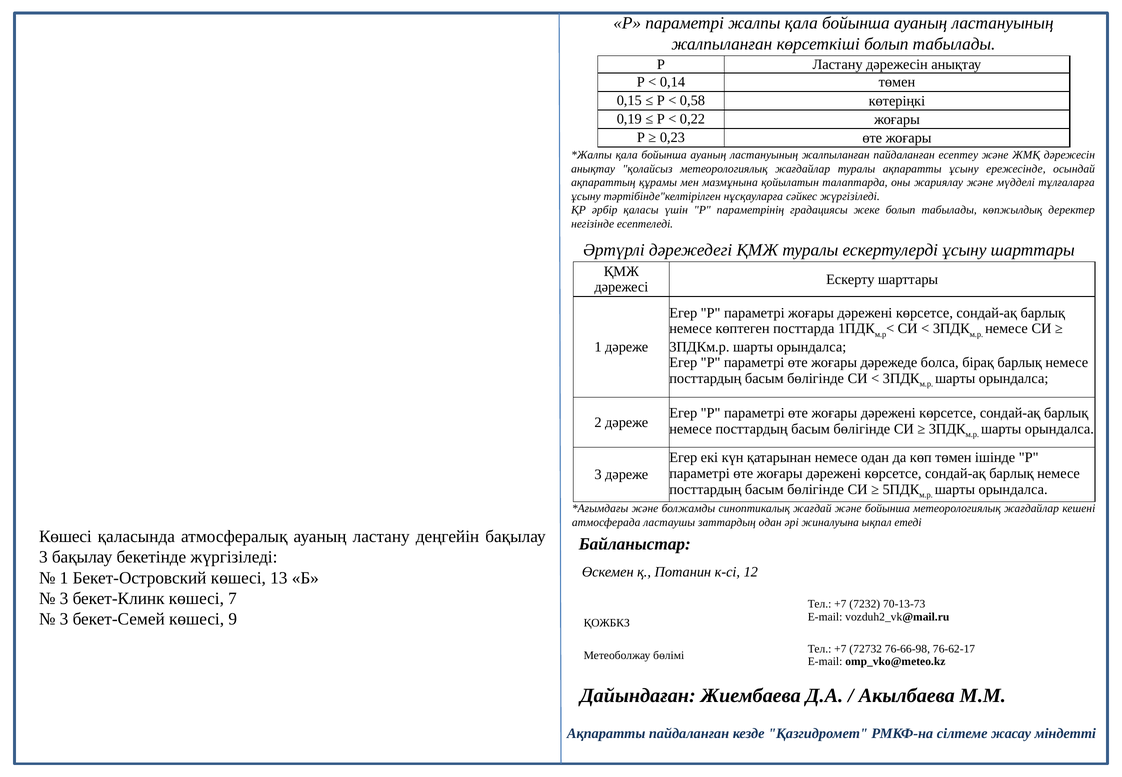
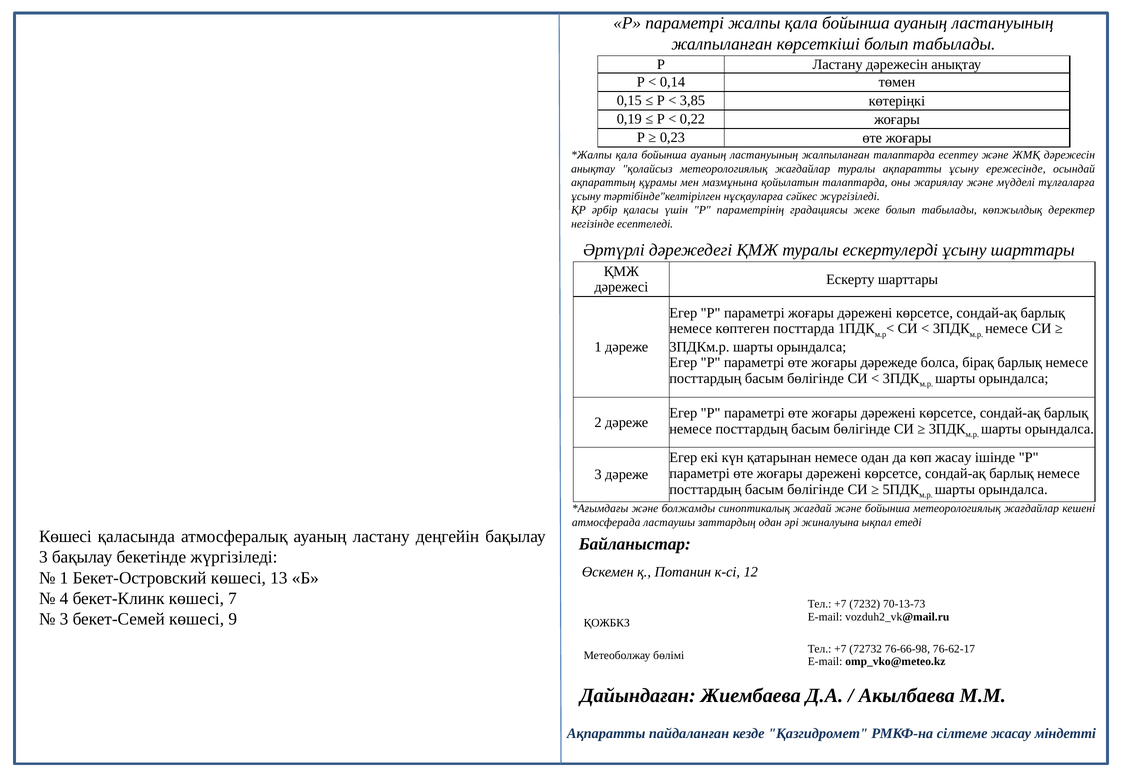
0,58: 0,58 -> 3,85
жалпыланған пайдаланған: пайдаланған -> талаптарда
көп төмен: төмен -> жасау
3 at (64, 598): 3 -> 4
